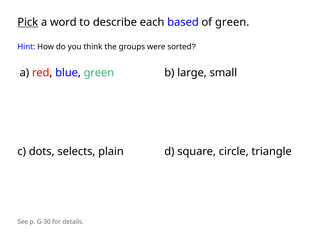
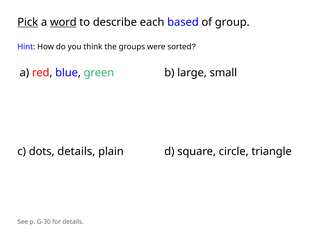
word underline: none -> present
of green: green -> group
dots selects: selects -> details
